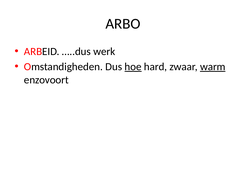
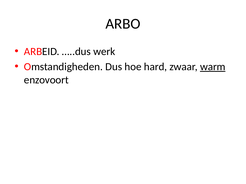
hoe underline: present -> none
